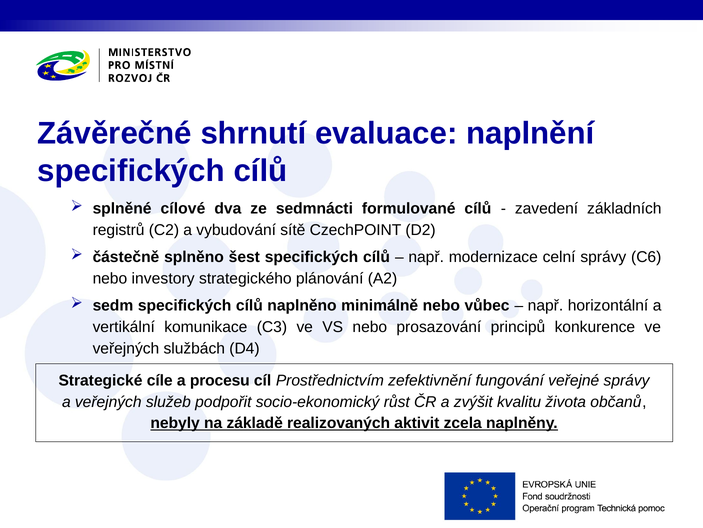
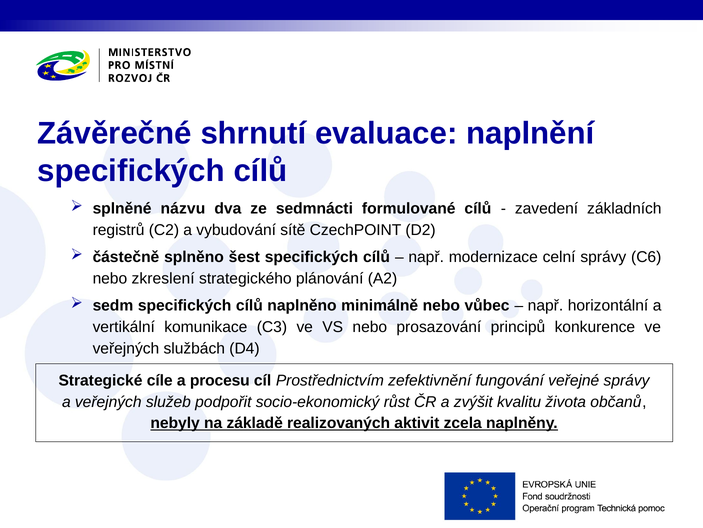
cílové: cílové -> názvu
investory: investory -> zkreslení
